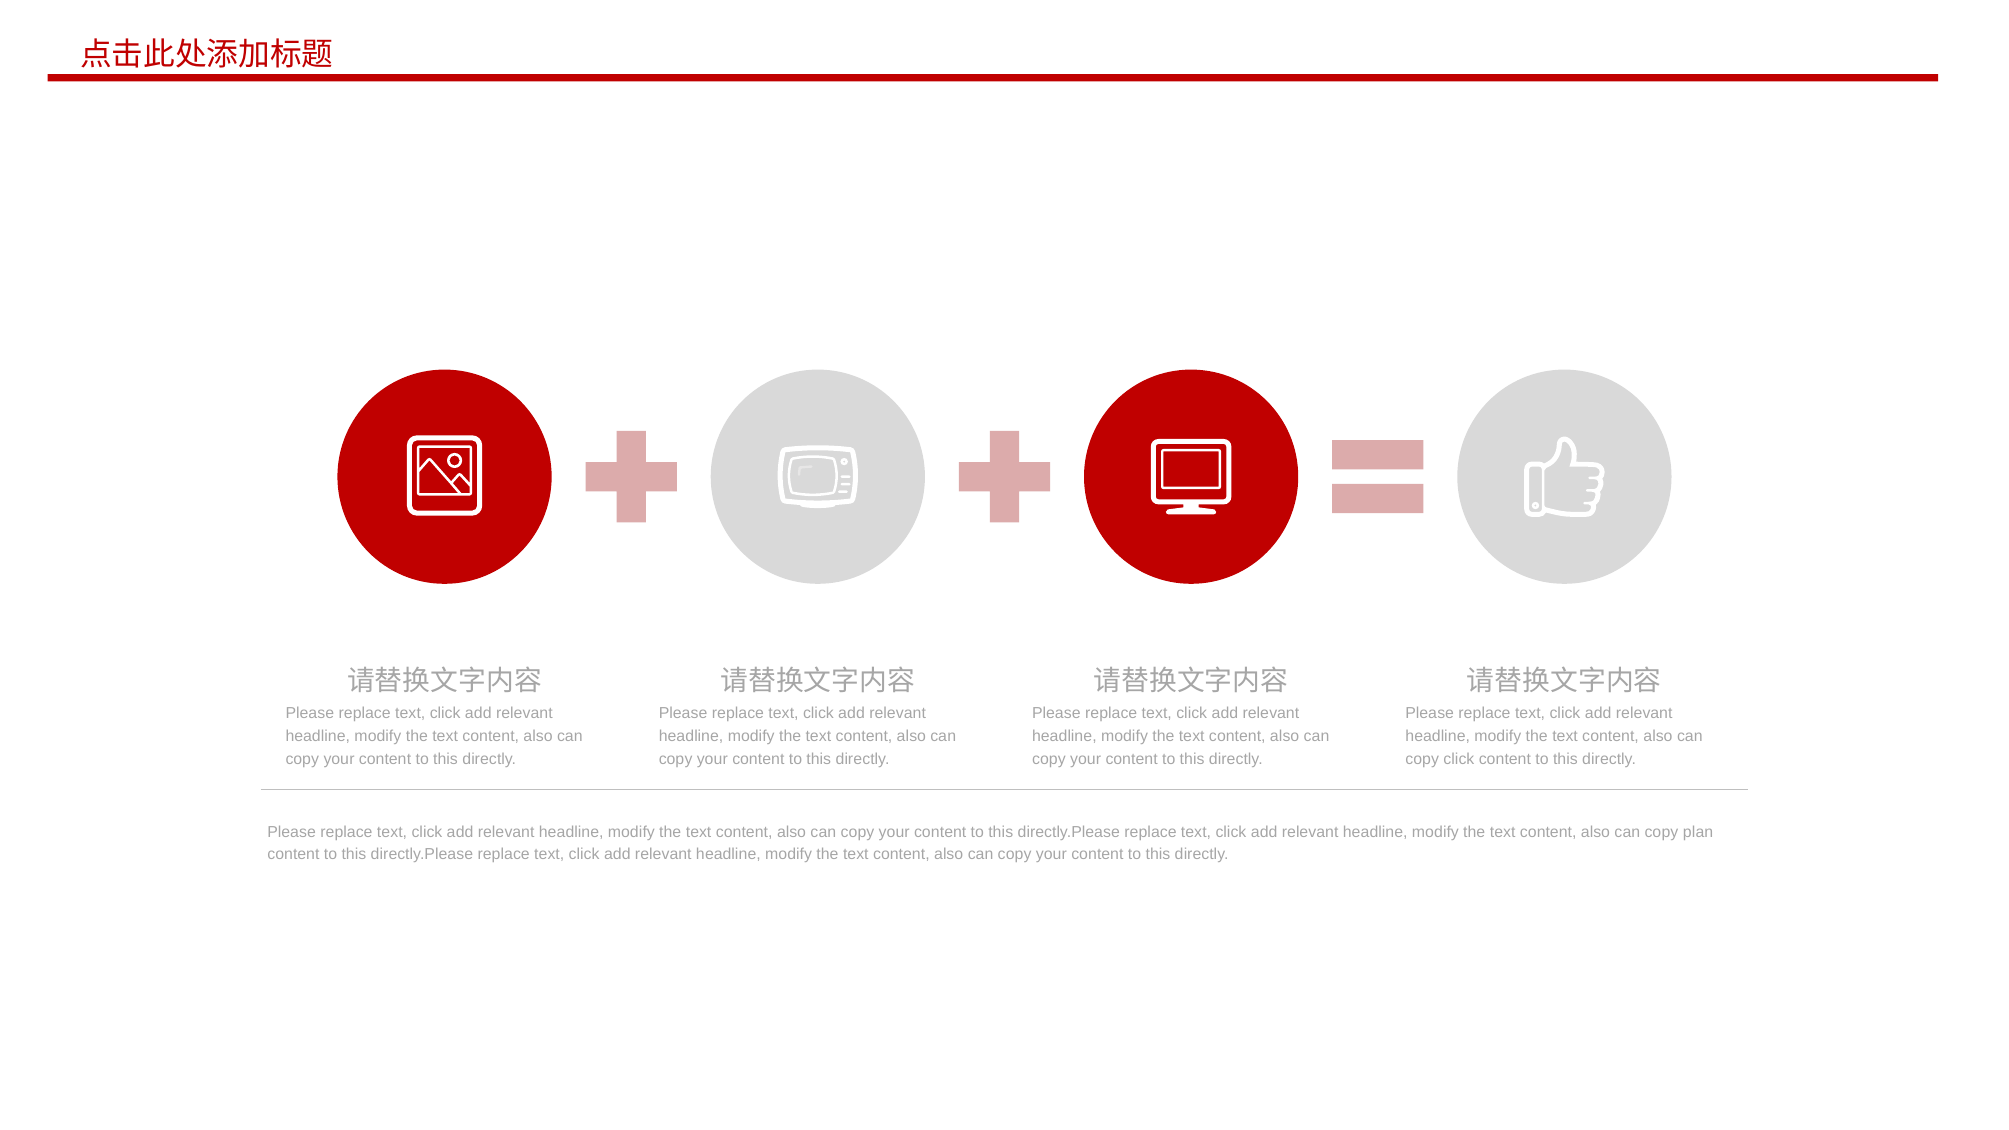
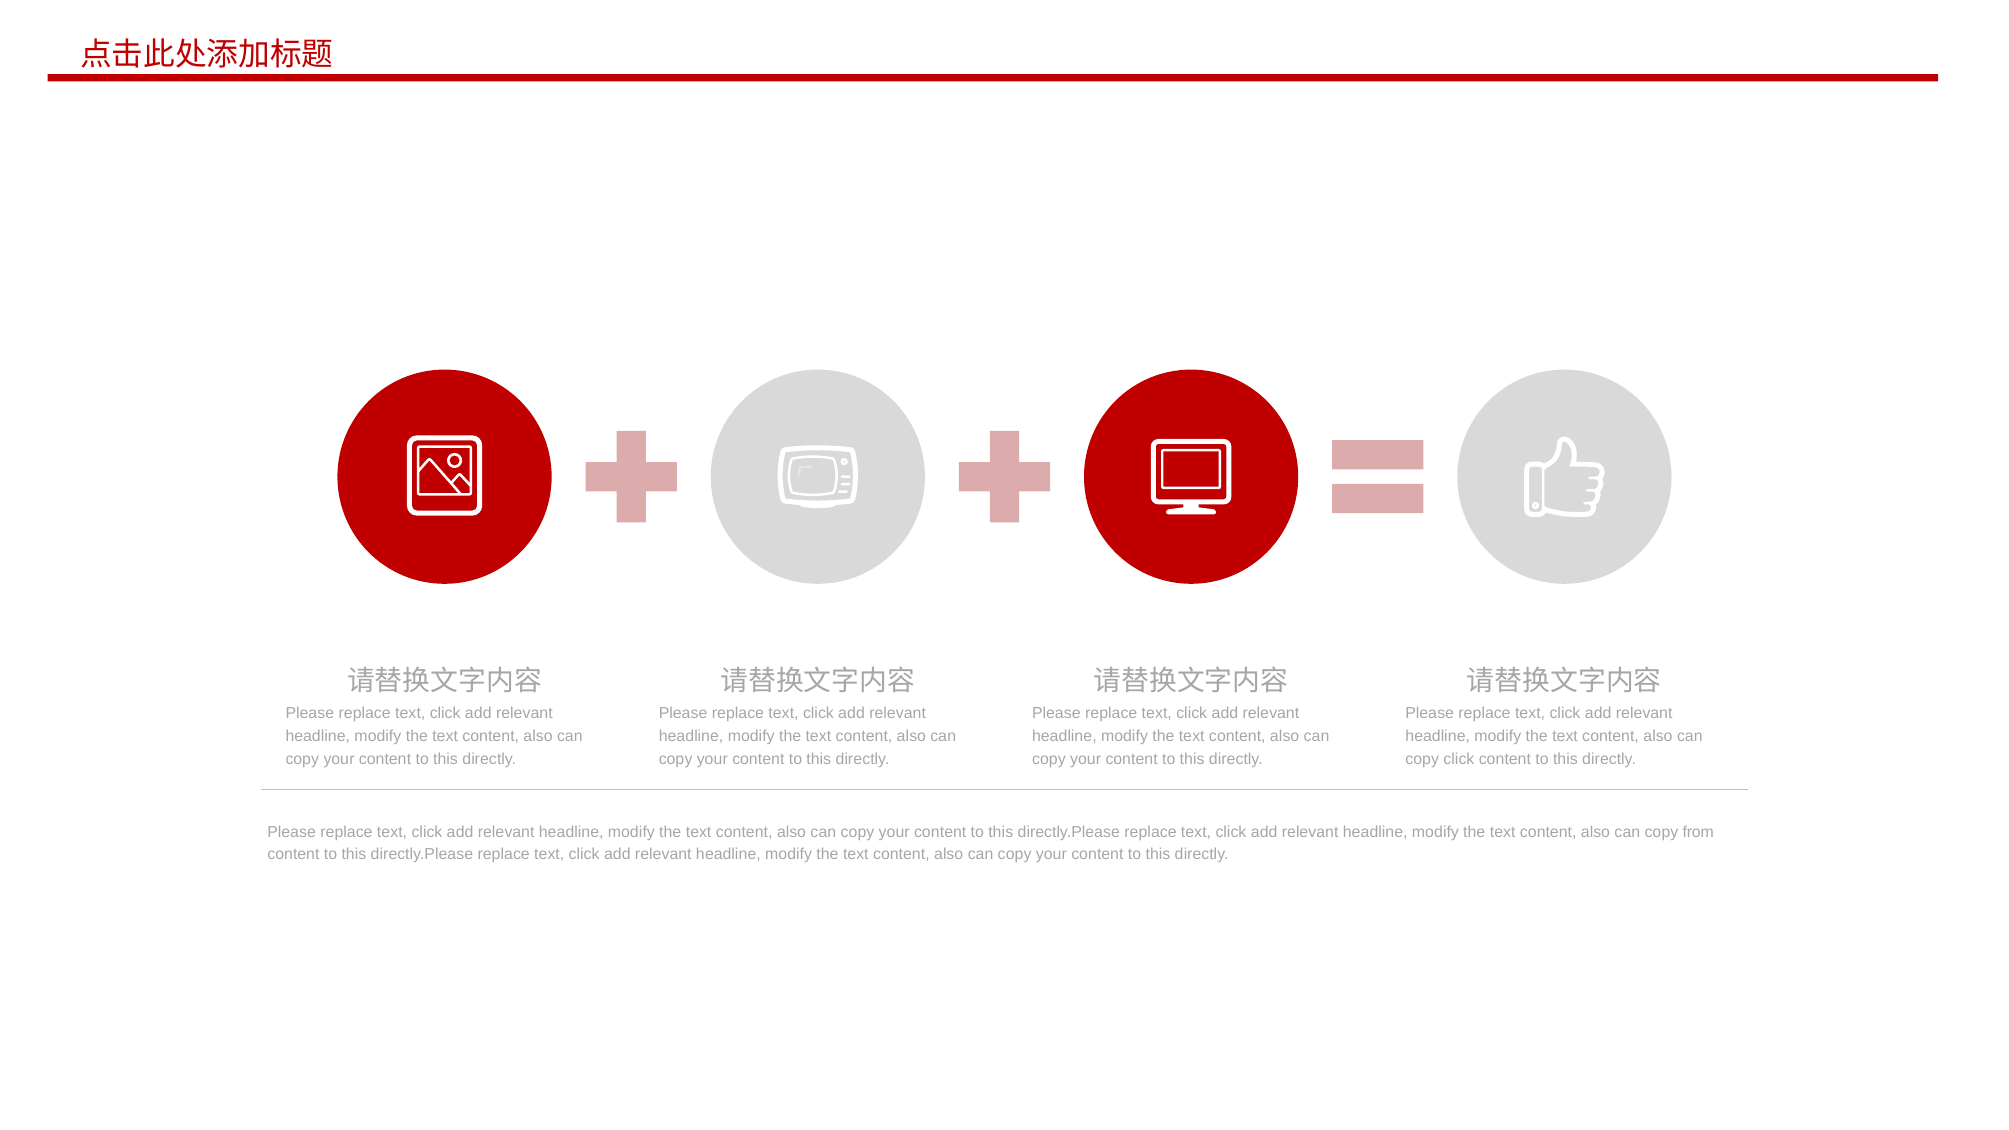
plan: plan -> from
